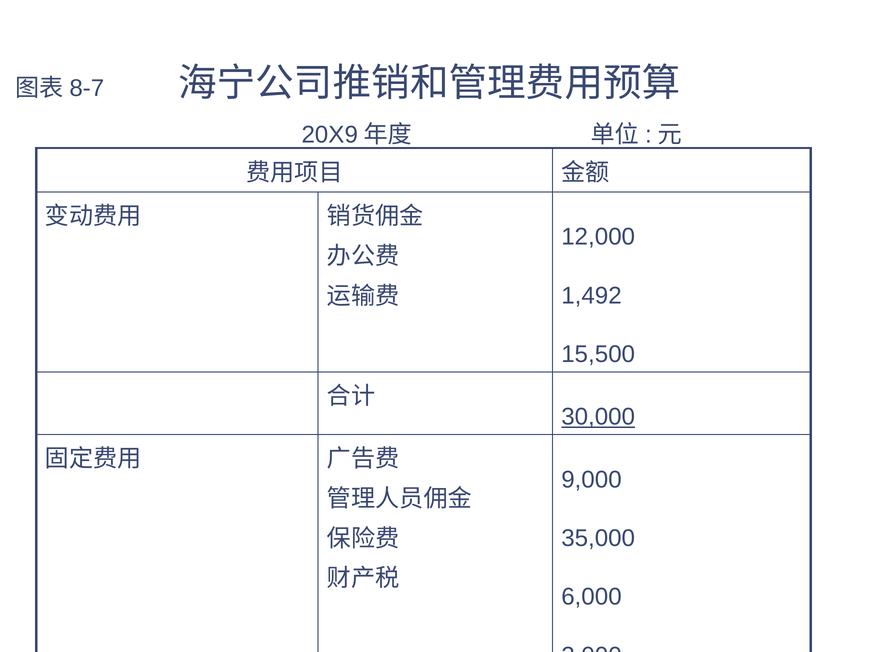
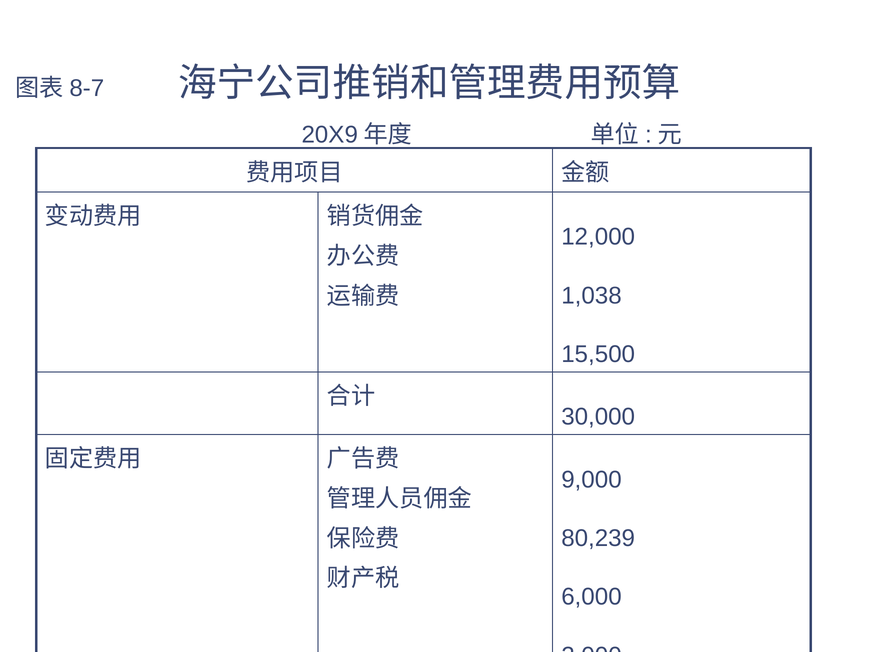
1,492: 1,492 -> 1,038
30,000 underline: present -> none
35,000: 35,000 -> 80,239
